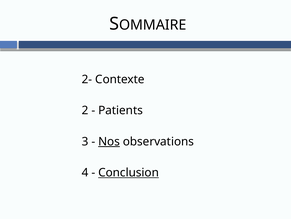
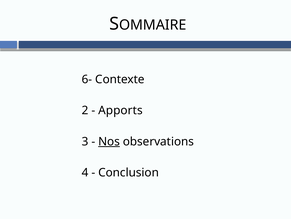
2-: 2- -> 6-
Patients: Patients -> Apports
Conclusion underline: present -> none
